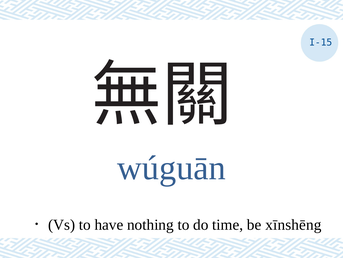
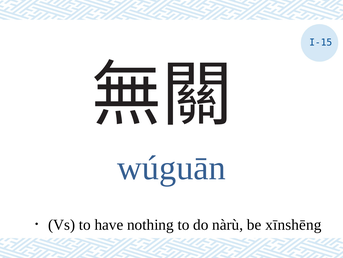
time: time -> nàrù
